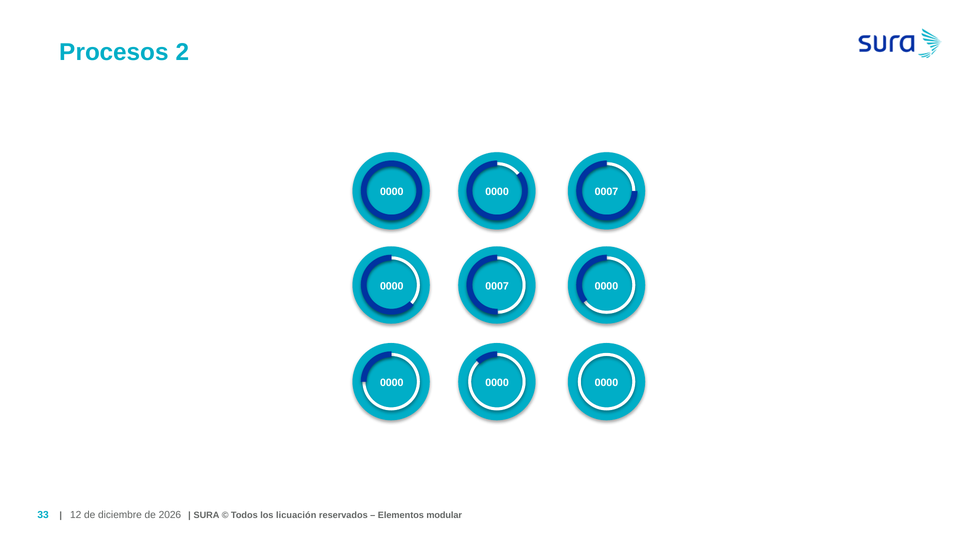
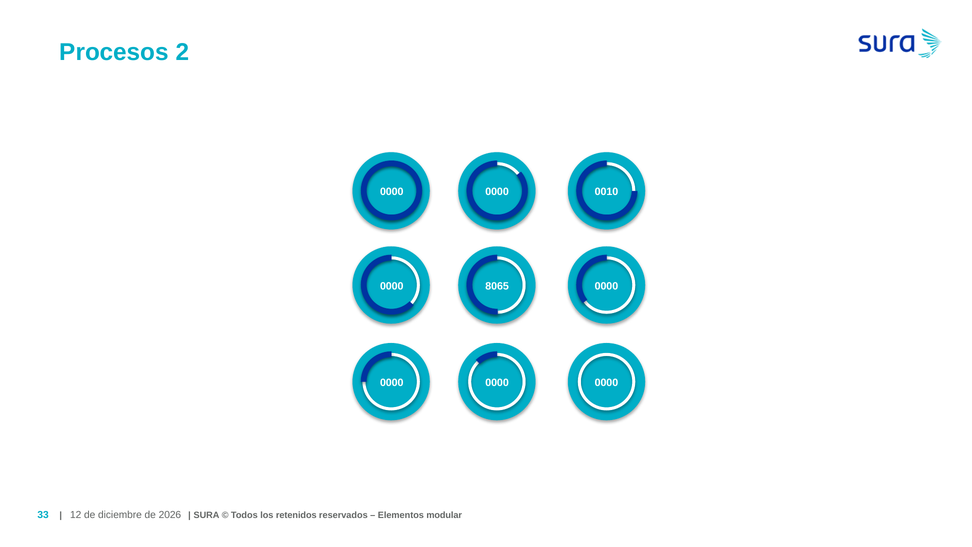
0000 0000 0007: 0007 -> 0010
0007 at (497, 286): 0007 -> 8065
licuación: licuación -> retenidos
